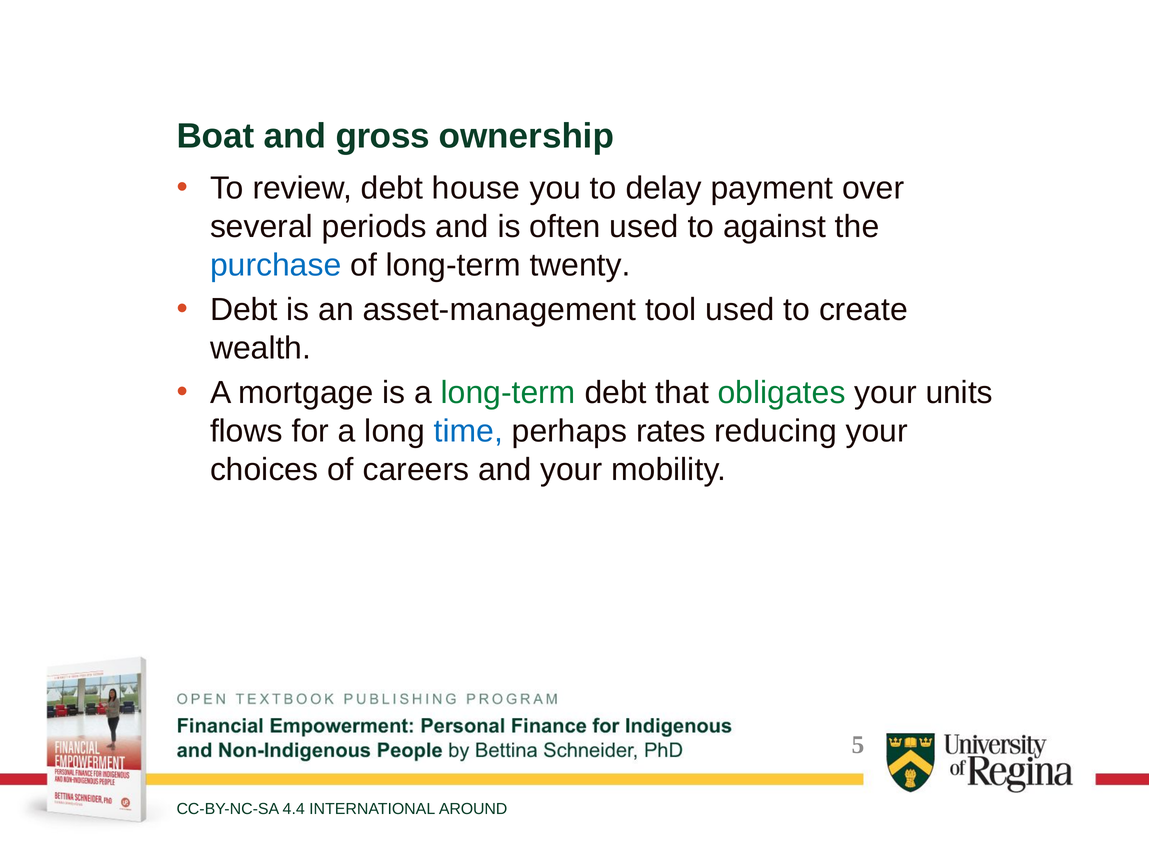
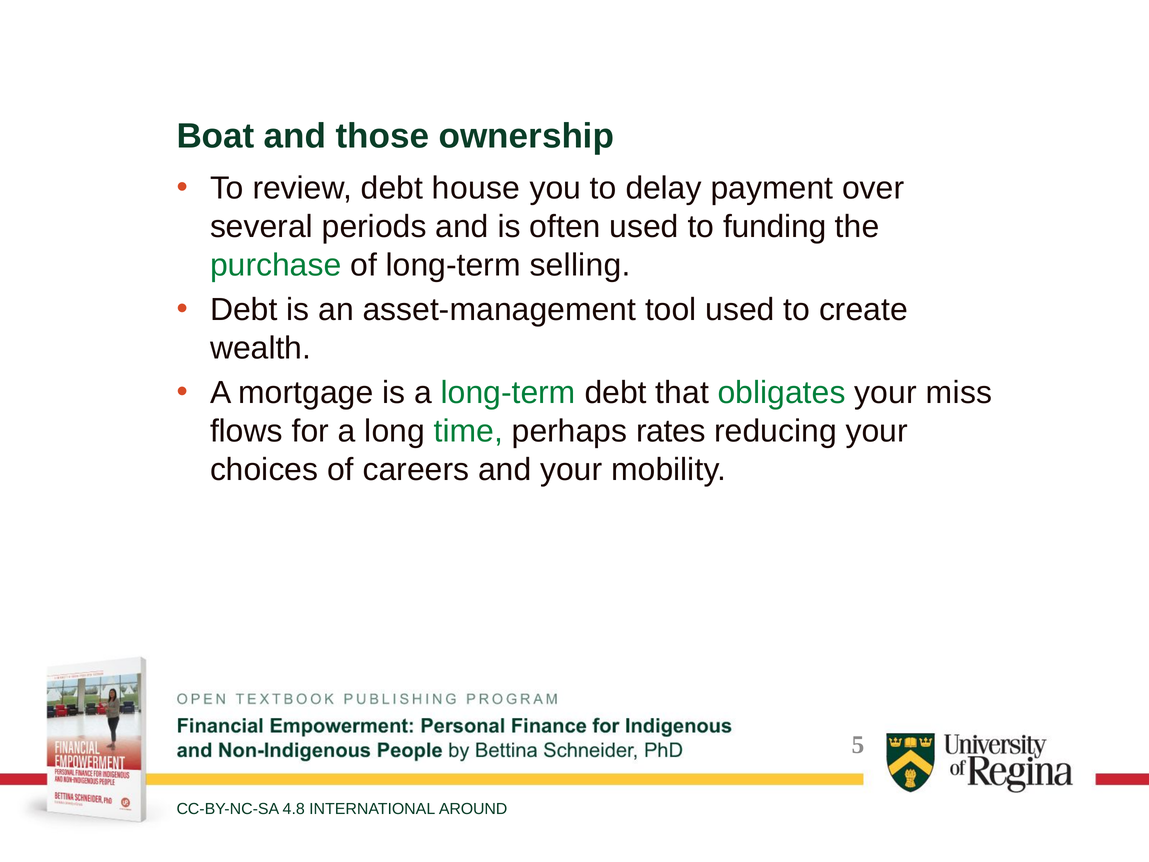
gross: gross -> those
against: against -> funding
purchase colour: blue -> green
twenty: twenty -> selling
units: units -> miss
time colour: blue -> green
4.4: 4.4 -> 4.8
